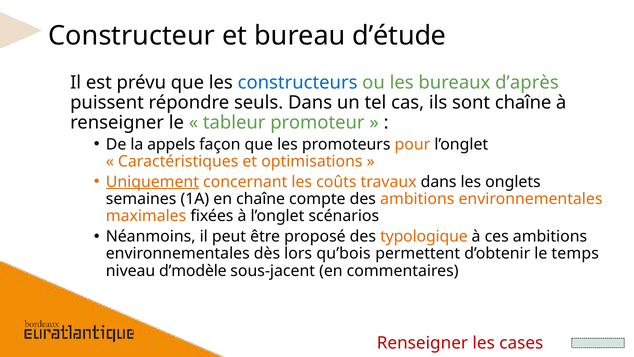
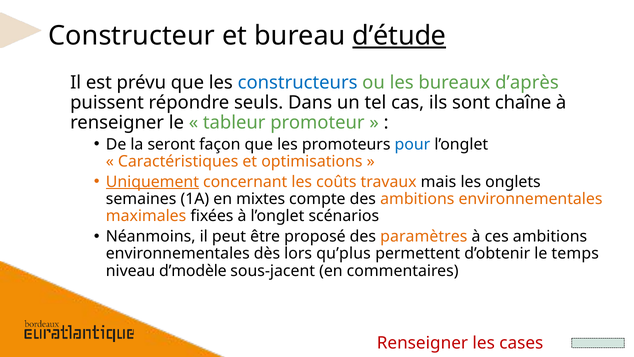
d’étude underline: none -> present
appels: appels -> seront
pour colour: orange -> blue
travaux dans: dans -> mais
en chaîne: chaîne -> mixtes
typologique: typologique -> paramètres
qu’bois: qu’bois -> qu’plus
